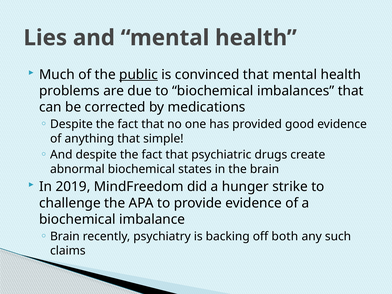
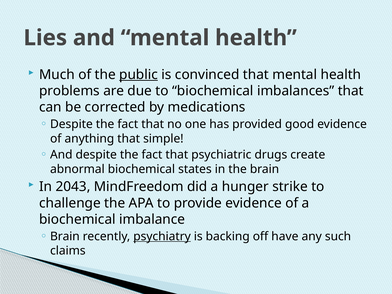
2019: 2019 -> 2043
psychiatry underline: none -> present
both: both -> have
